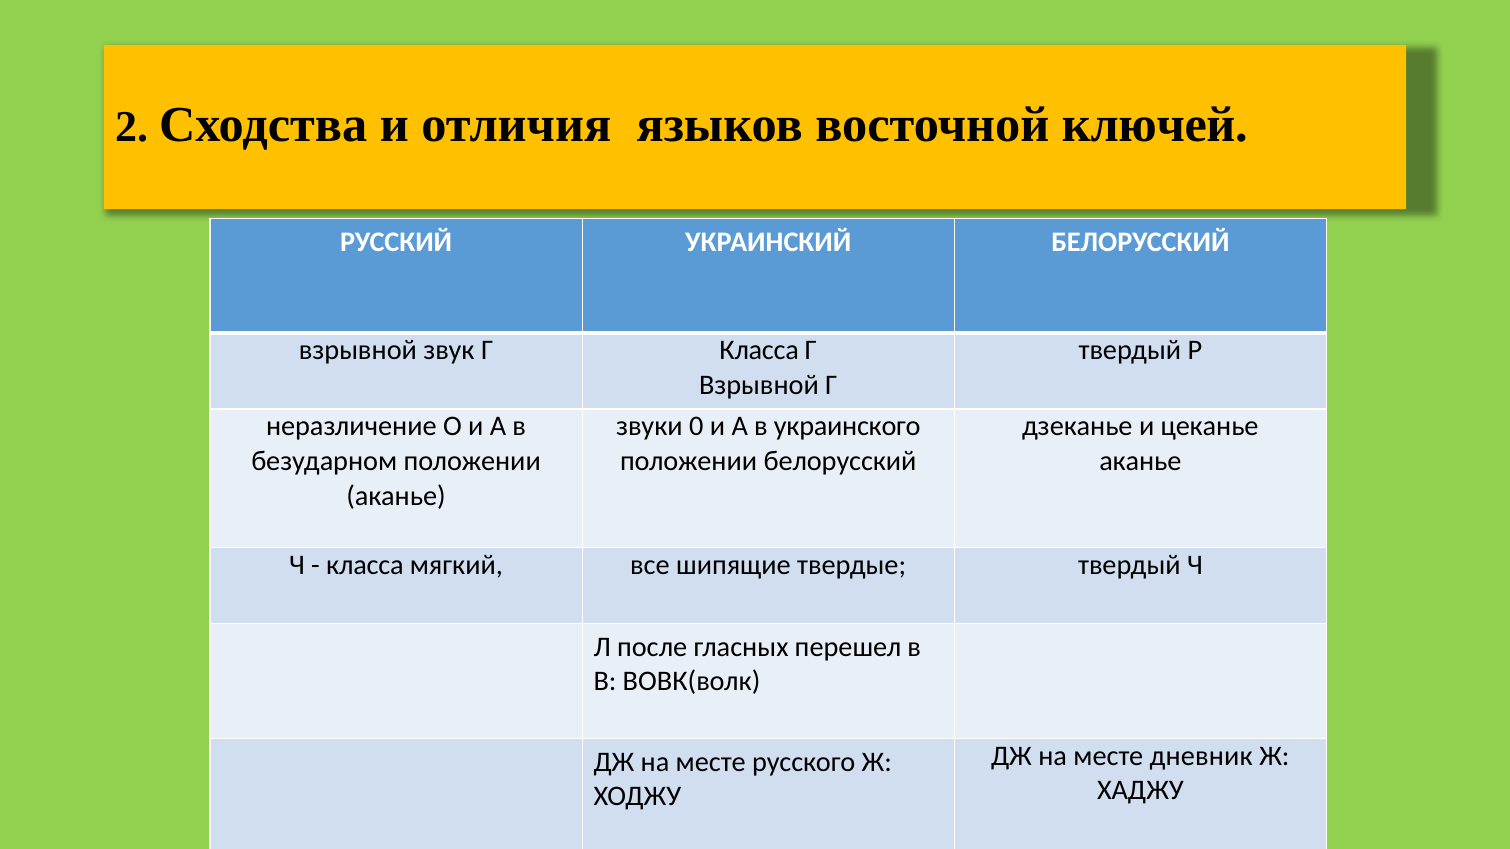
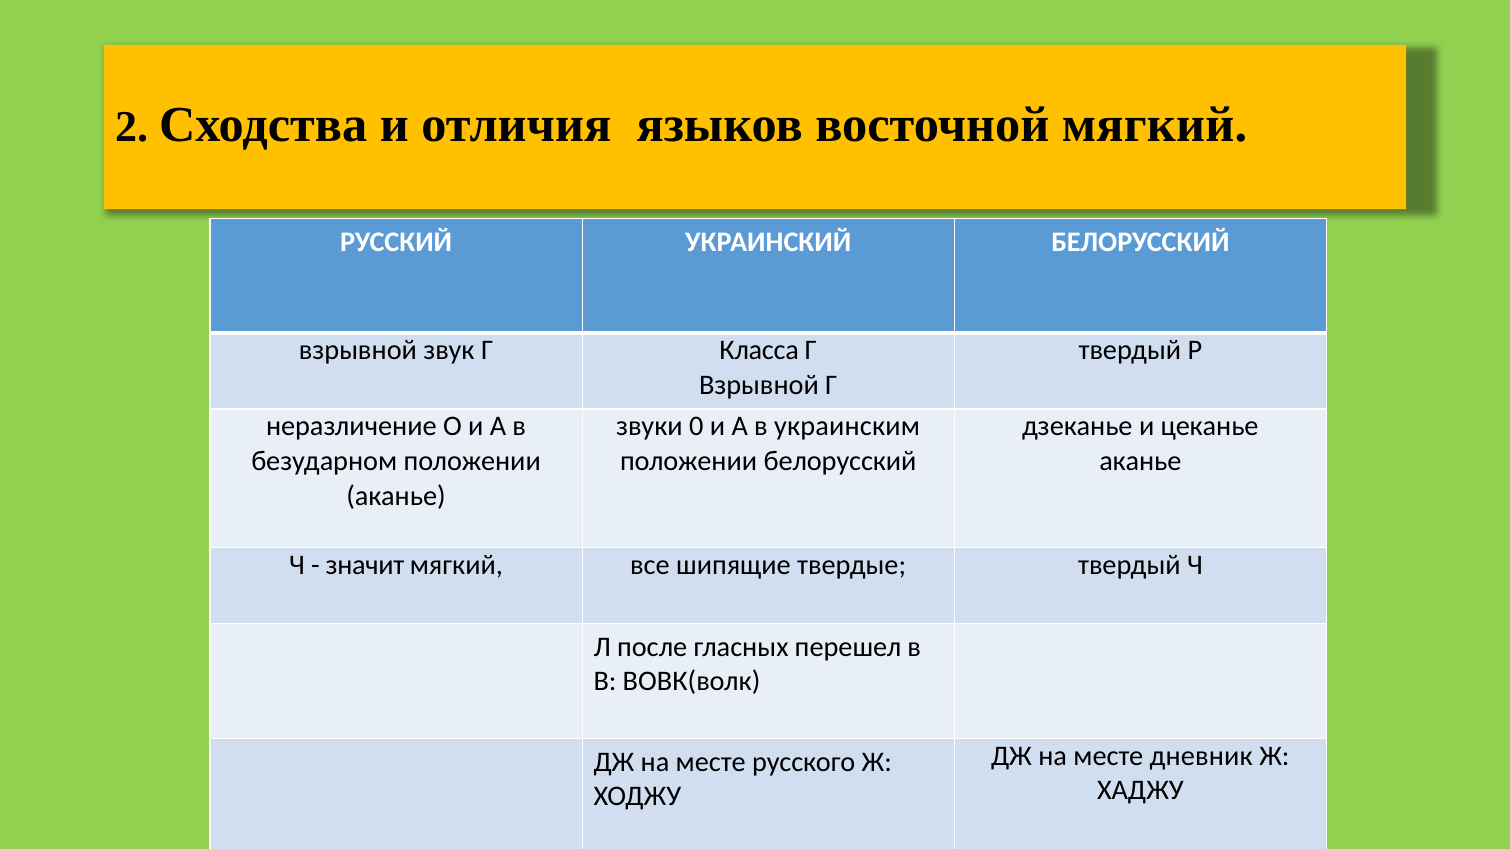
восточной ключей: ключей -> мягкий
украинского: украинского -> украинским
класса at (365, 565): класса -> значит
